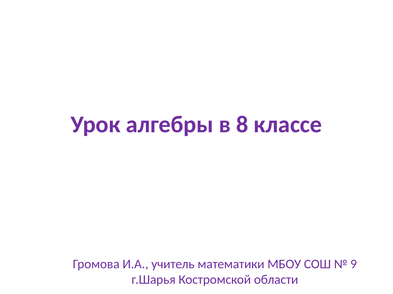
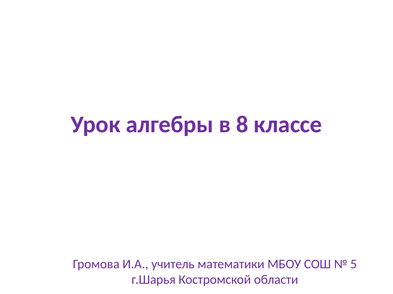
9: 9 -> 5
